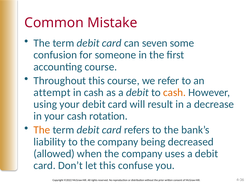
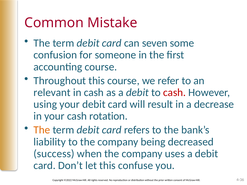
attempt: attempt -> relevant
cash at (174, 93) colour: orange -> red
allowed: allowed -> success
